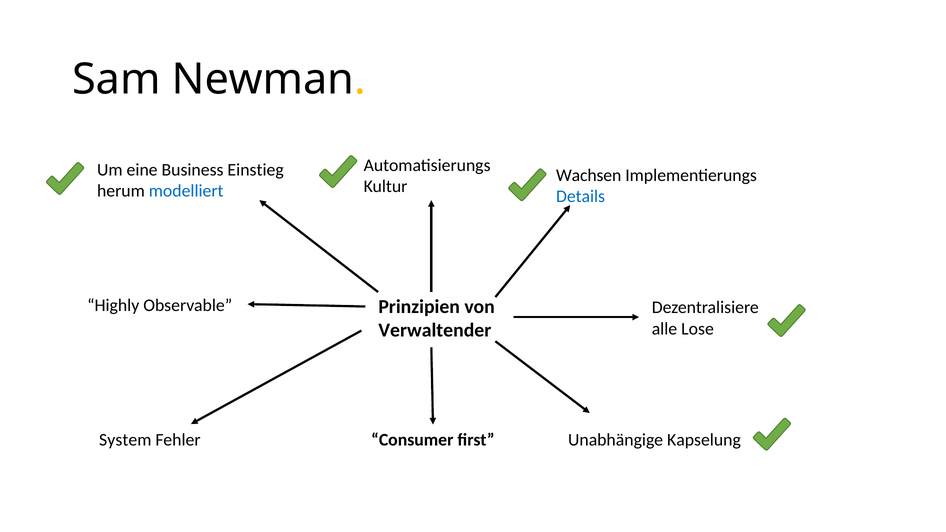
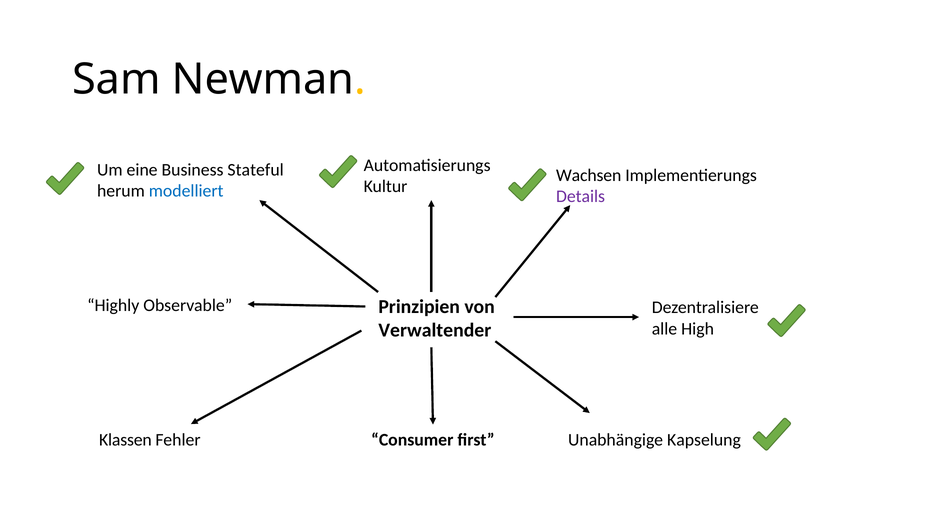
Einstieg: Einstieg -> Stateful
Details colour: blue -> purple
Lose: Lose -> High
System: System -> Klassen
